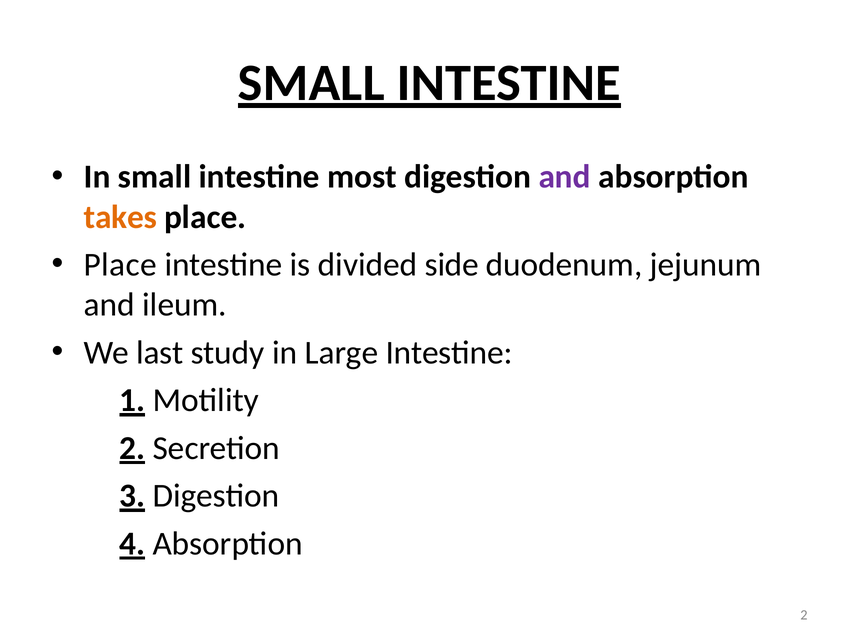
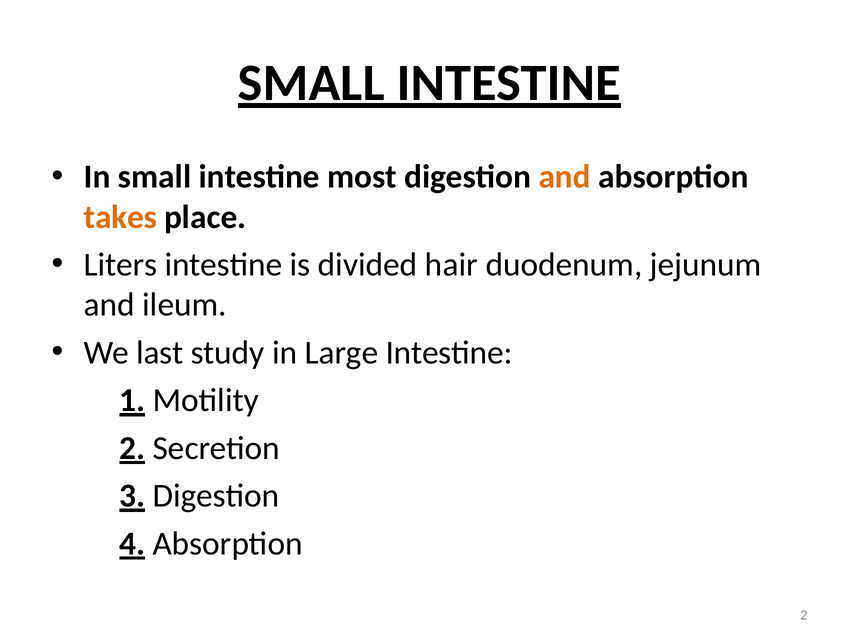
and at (565, 177) colour: purple -> orange
Place at (120, 265): Place -> Liters
side: side -> hair
